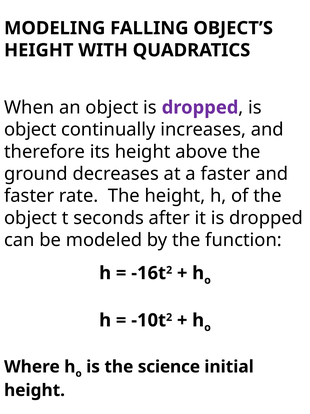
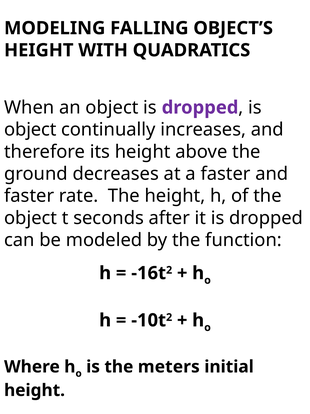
science: science -> meters
